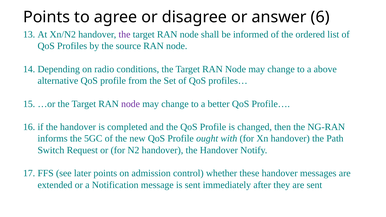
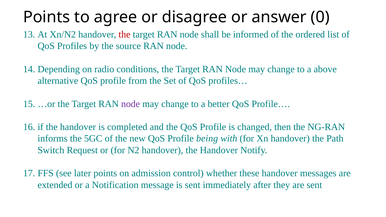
6: 6 -> 0
the at (125, 34) colour: purple -> red
ought: ought -> being
